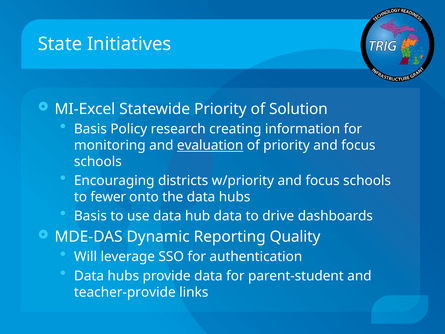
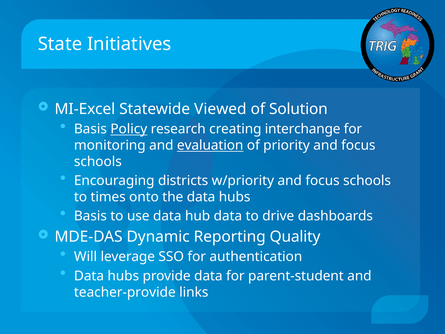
Statewide Priority: Priority -> Viewed
Policy underline: none -> present
information: information -> interchange
fewer: fewer -> times
